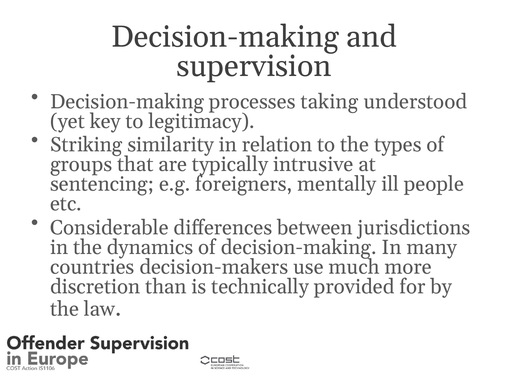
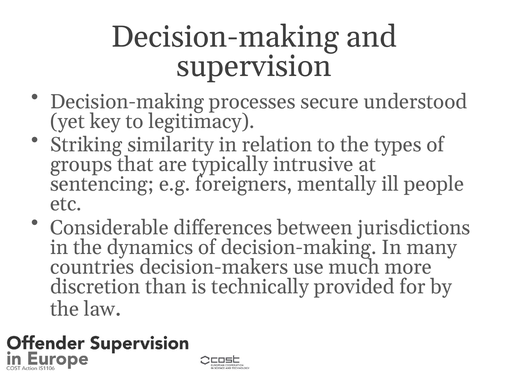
taking: taking -> secure
